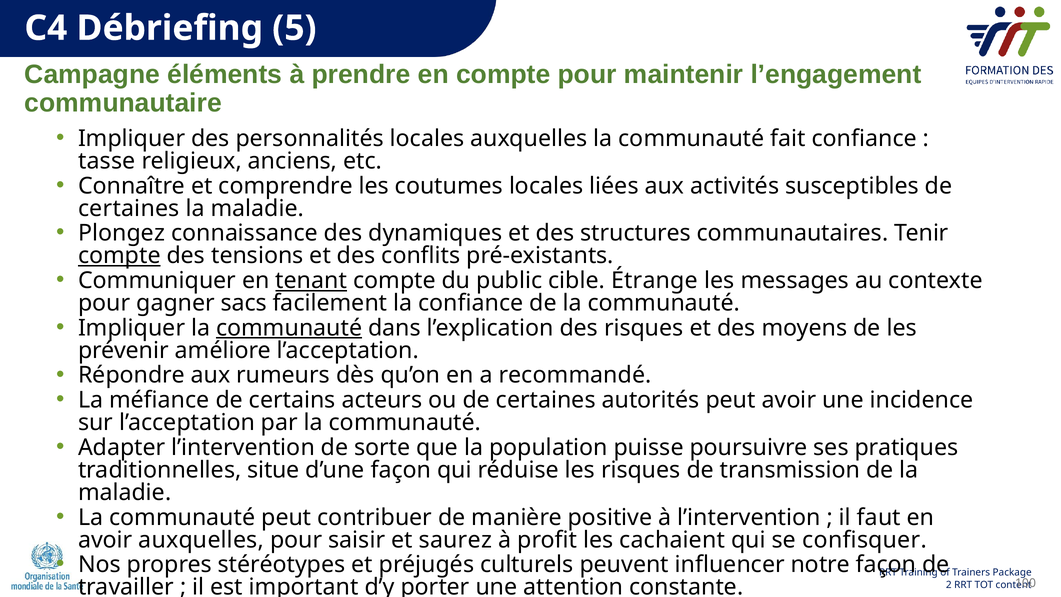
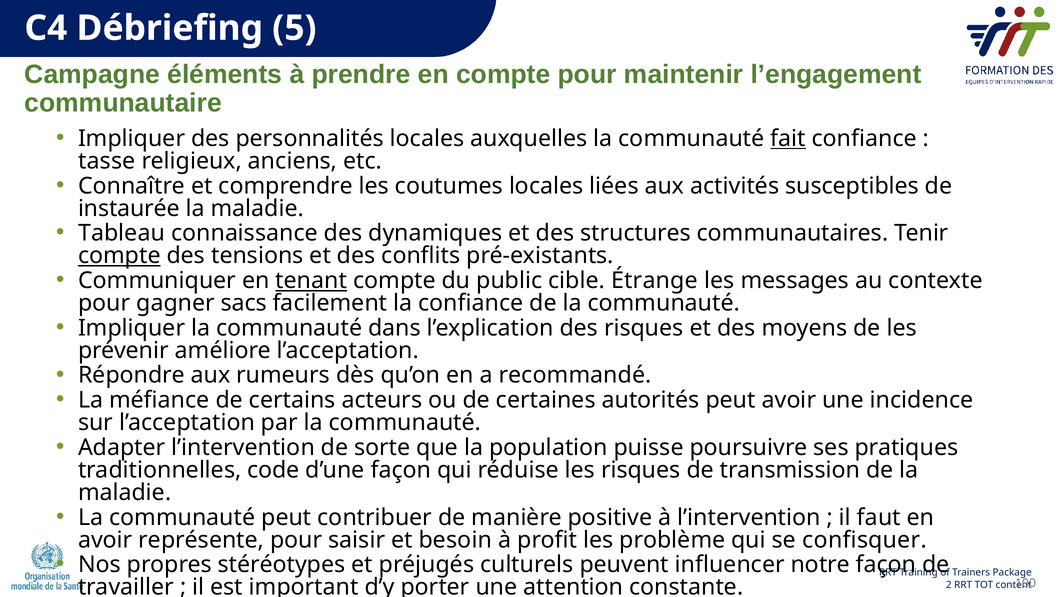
fait underline: none -> present
certaines at (129, 208): certaines -> instaurée
Plongez: Plongez -> Tableau
communauté at (289, 328) underline: present -> none
situe: situe -> code
avoir auxquelles: auxquelles -> représente
saurez: saurez -> besoin
cachaient: cachaient -> problème
